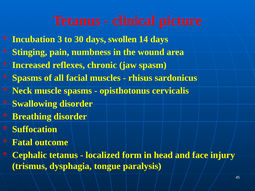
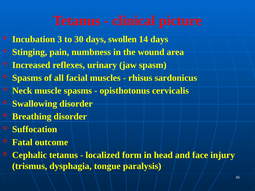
chronic: chronic -> urinary
